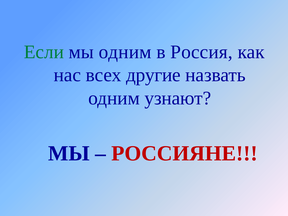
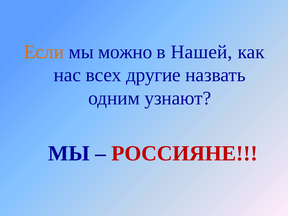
Если colour: green -> orange
мы одним: одним -> можно
Россия: Россия -> Нашей
